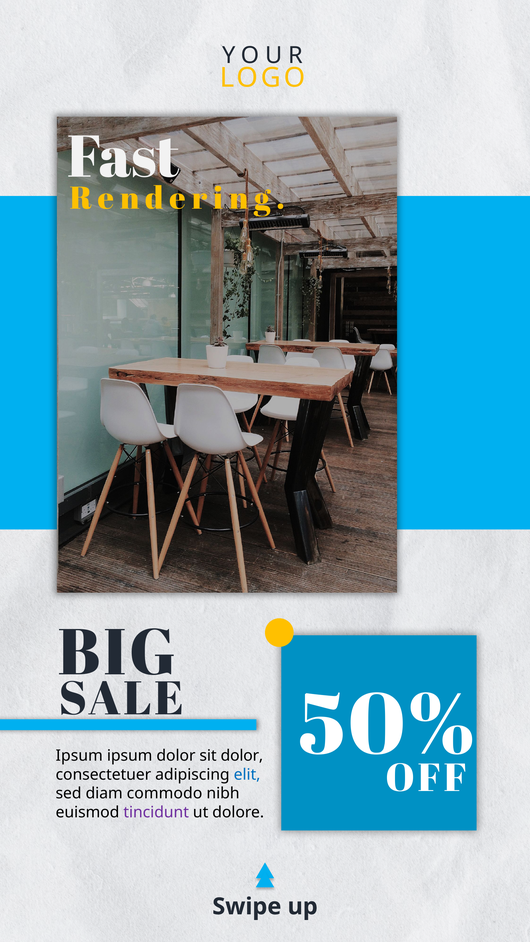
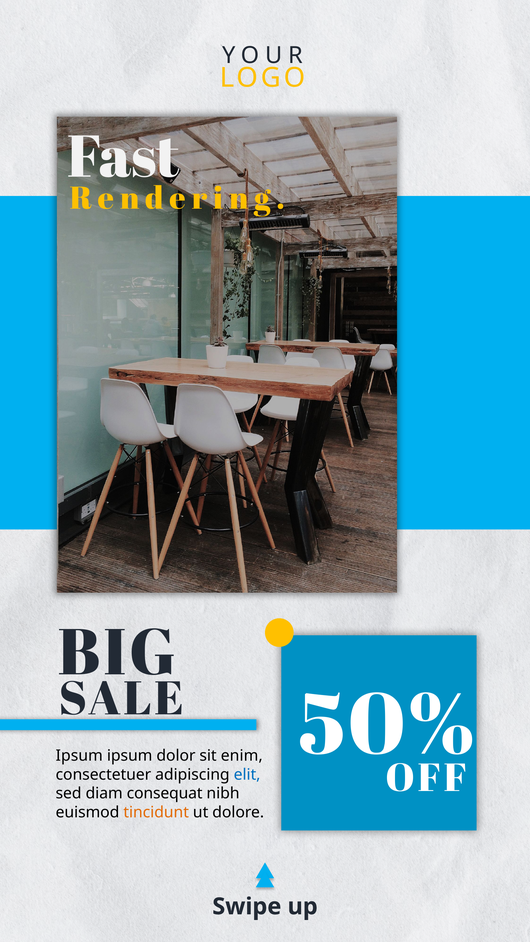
sit dolor: dolor -> enim
commodo: commodo -> consequat
tincidunt colour: purple -> orange
